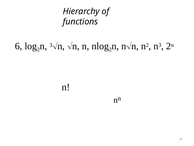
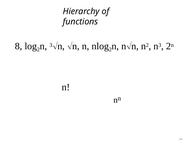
6: 6 -> 8
